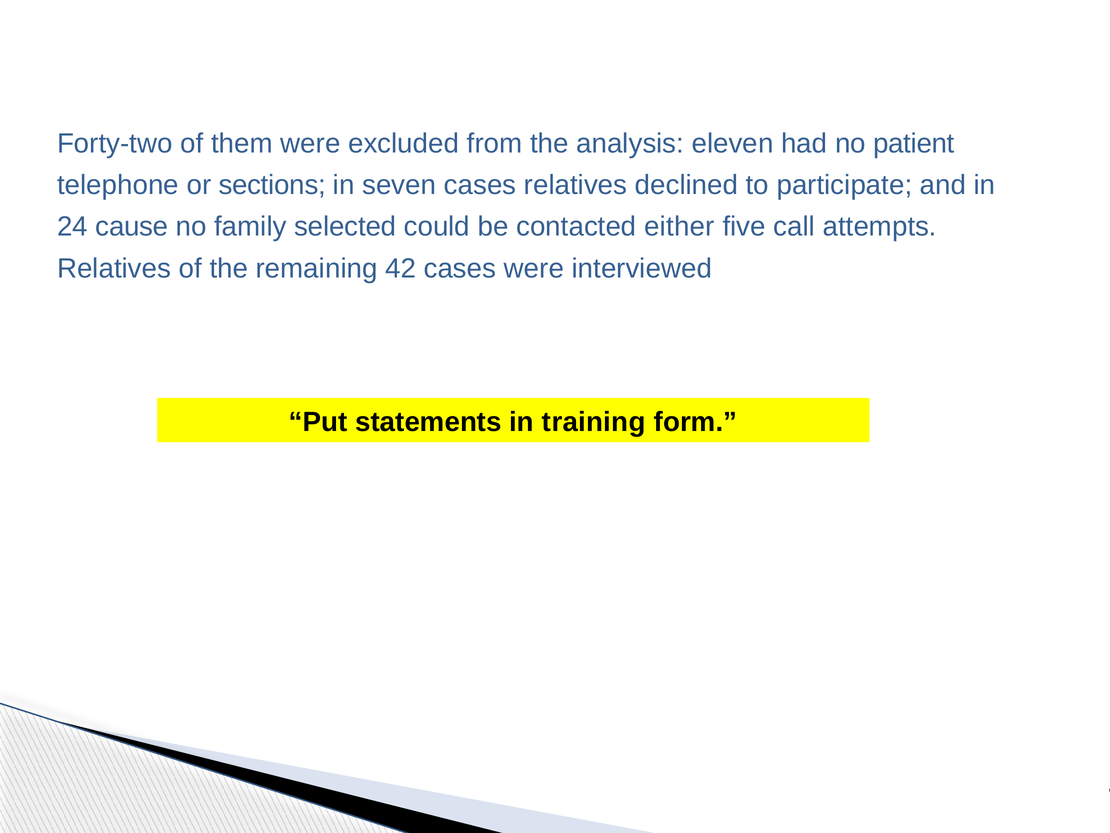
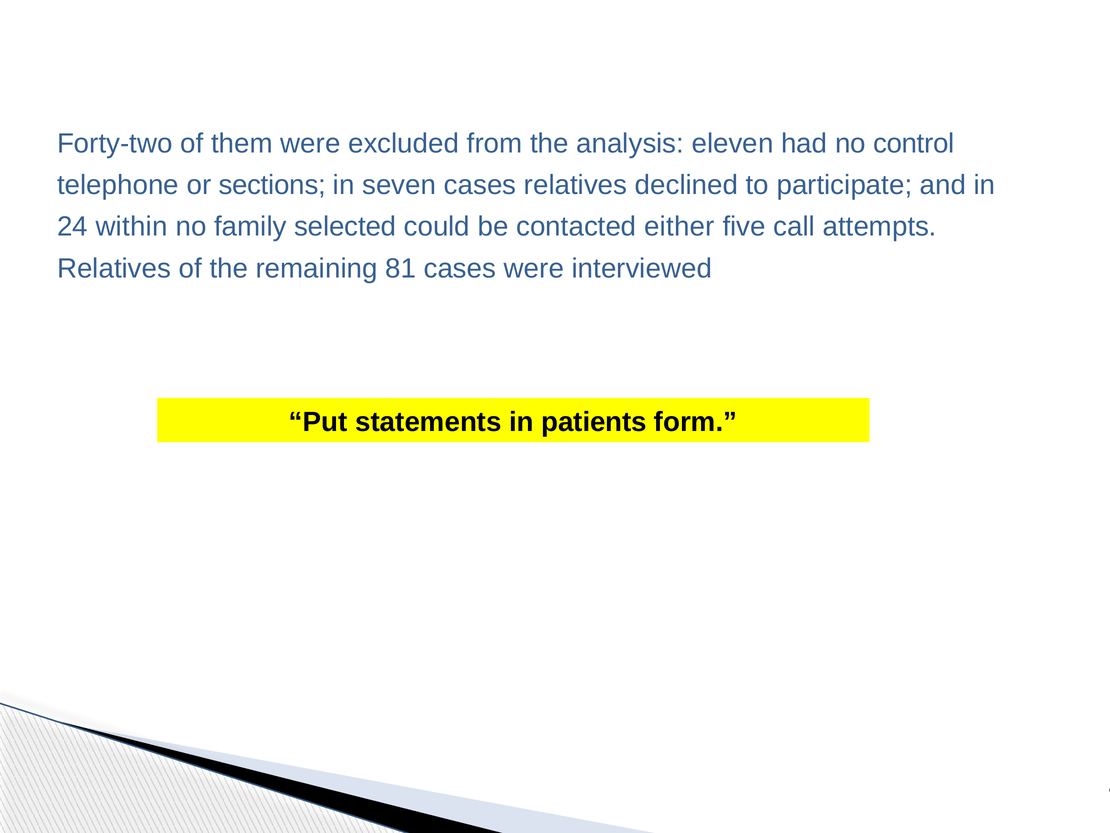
patient: patient -> control
cause: cause -> within
42: 42 -> 81
training: training -> patients
